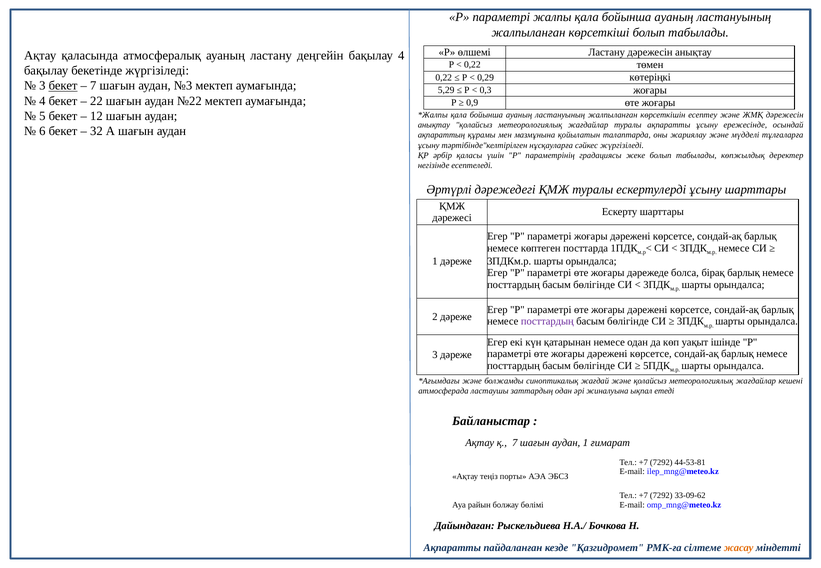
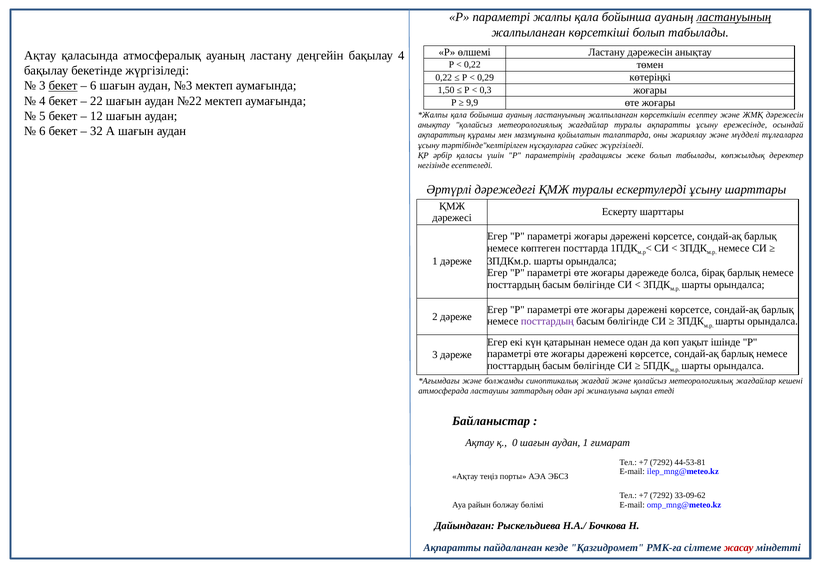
ластануының at (734, 17) underline: none -> present
7 at (93, 86): 7 -> 6
5,29: 5,29 -> 1,50
0,9: 0,9 -> 9,9
қ 7: 7 -> 0
жасау colour: orange -> red
